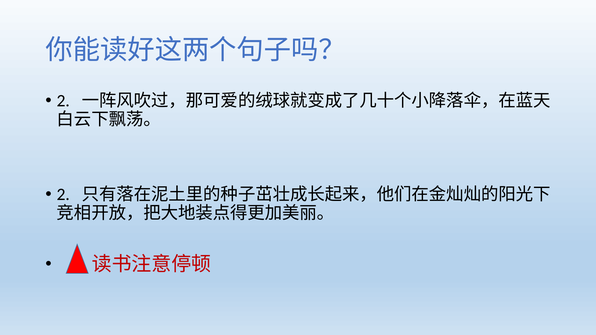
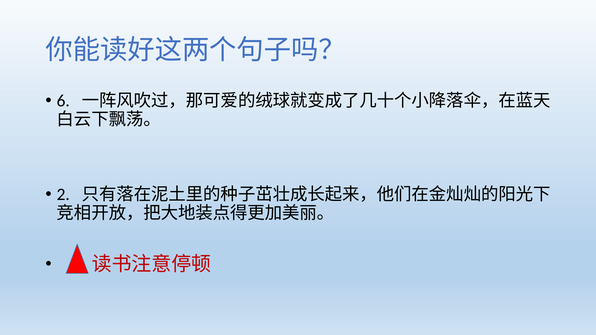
2 at (63, 101): 2 -> 6
